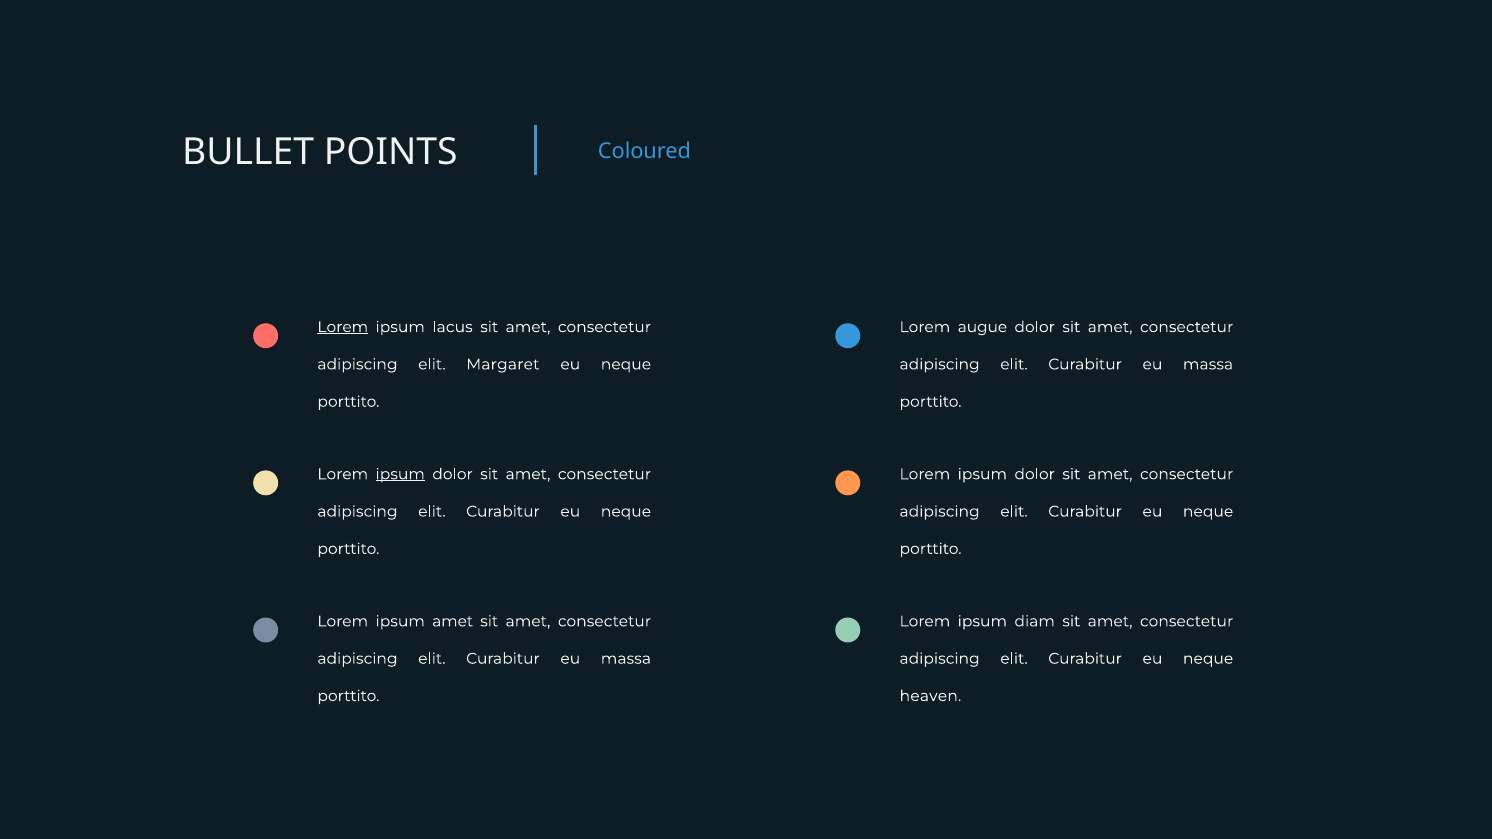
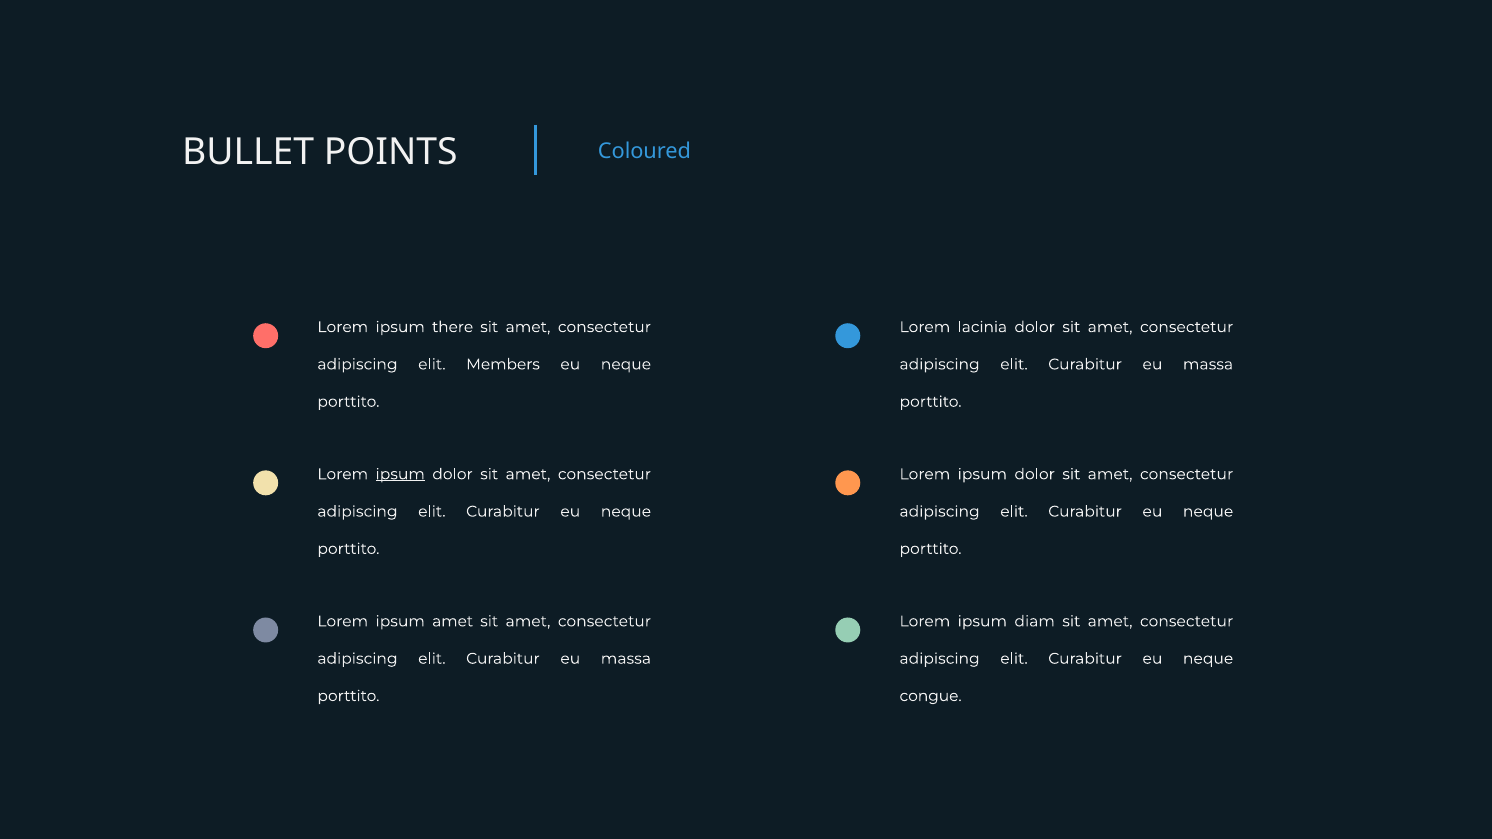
Lorem at (343, 327) underline: present -> none
lacus: lacus -> there
augue: augue -> lacinia
Margaret: Margaret -> Members
heaven: heaven -> congue
